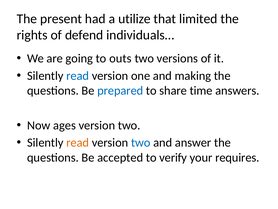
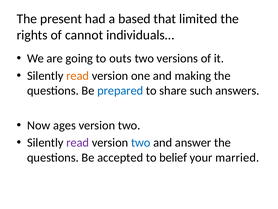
utilize: utilize -> based
defend: defend -> cannot
read at (78, 76) colour: blue -> orange
time: time -> such
read at (78, 142) colour: orange -> purple
verify: verify -> belief
requires: requires -> married
